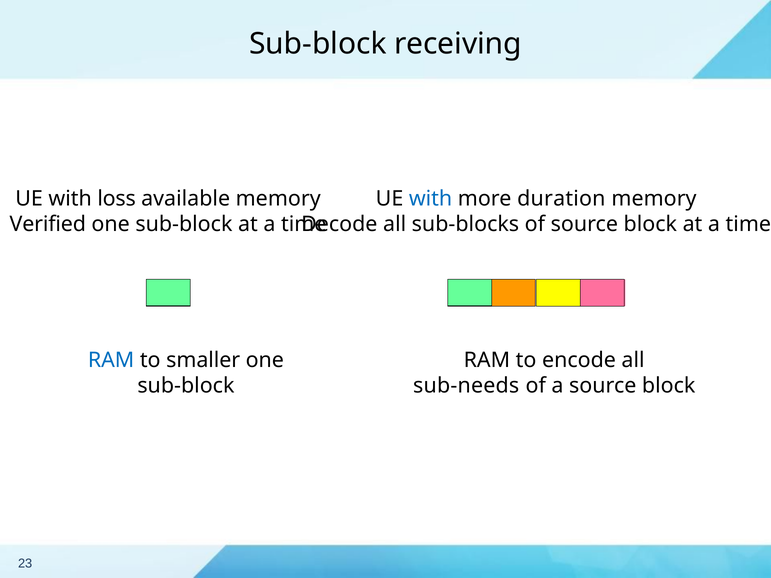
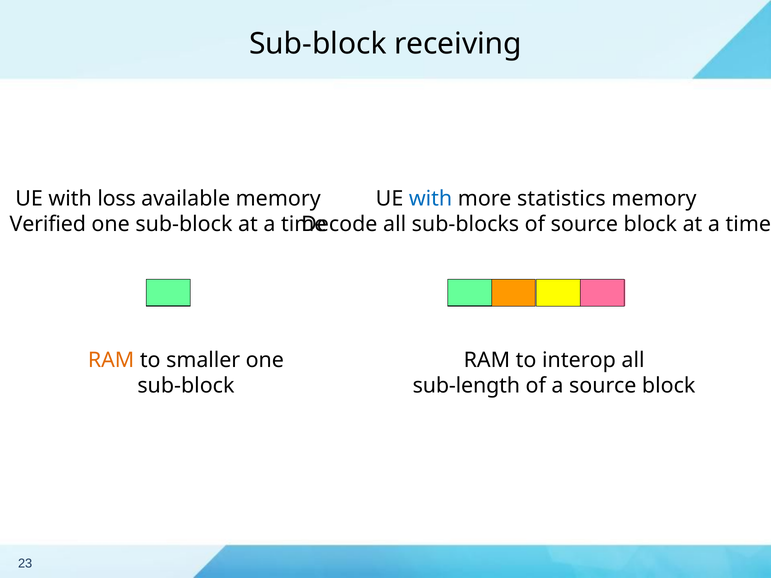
duration: duration -> statistics
RAM at (111, 360) colour: blue -> orange
encode: encode -> interop
sub-needs: sub-needs -> sub-length
